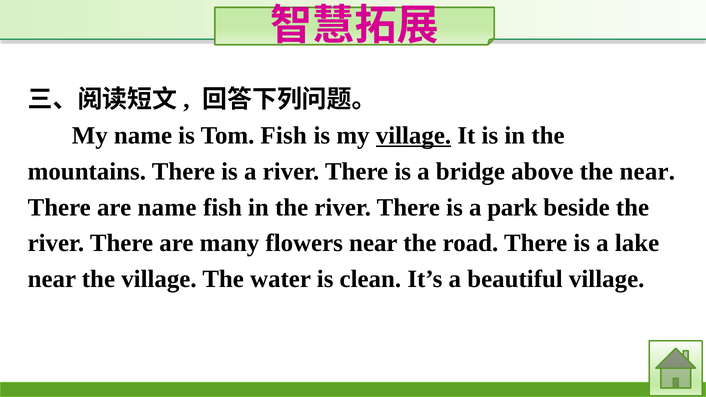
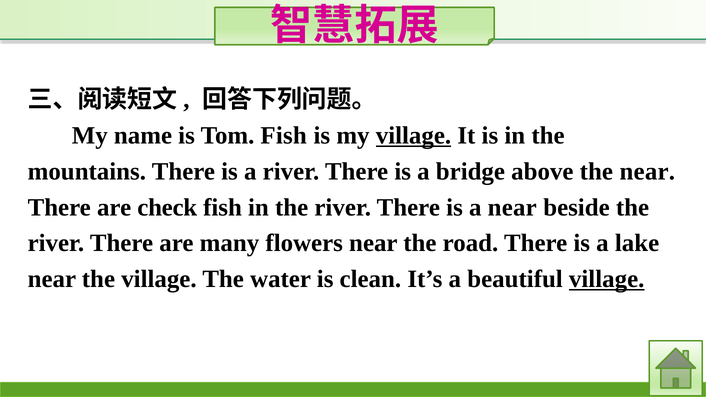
are name: name -> check
a park: park -> near
village at (607, 279) underline: none -> present
